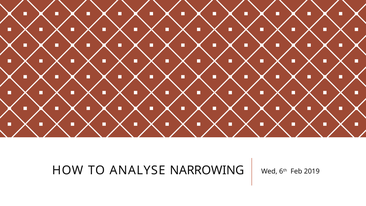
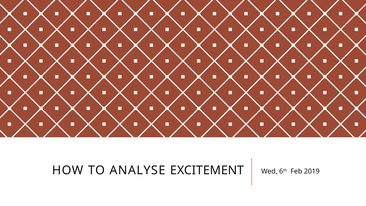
NARROWING: NARROWING -> EXCITEMENT
